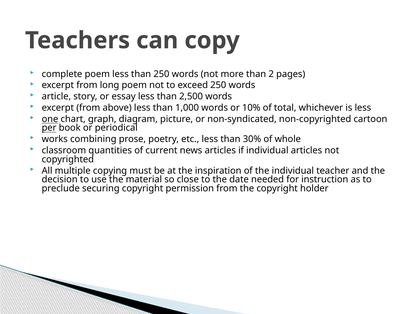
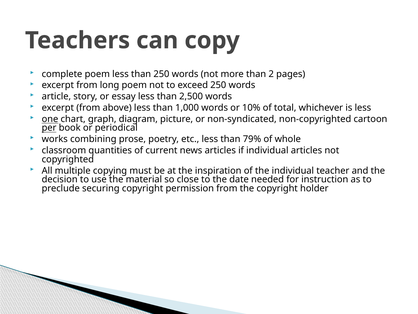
30%: 30% -> 79%
